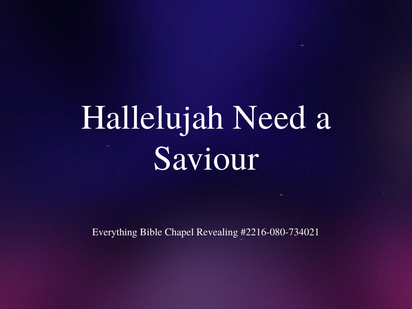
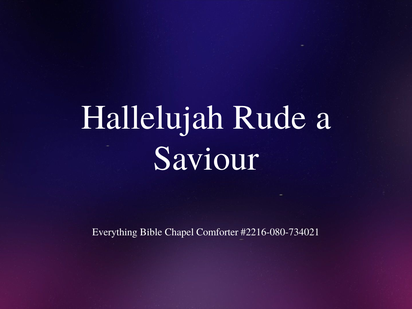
Need: Need -> Rude
Revealing: Revealing -> Comforter
